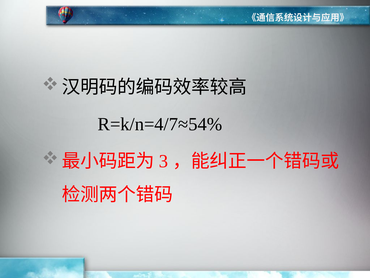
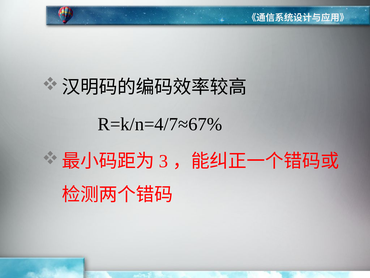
R=k/n=4/7≈54%: R=k/n=4/7≈54% -> R=k/n=4/7≈67%
